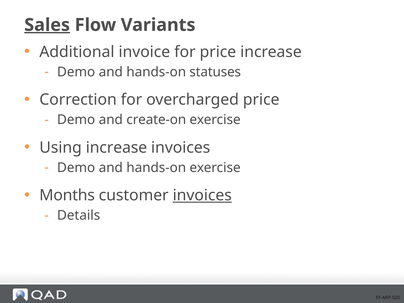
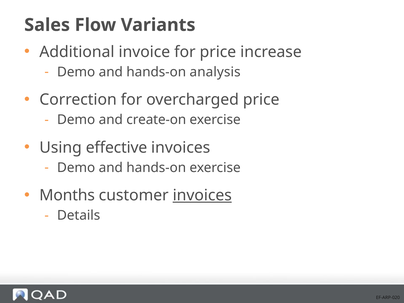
Sales underline: present -> none
statuses: statuses -> analysis
Using increase: increase -> effective
